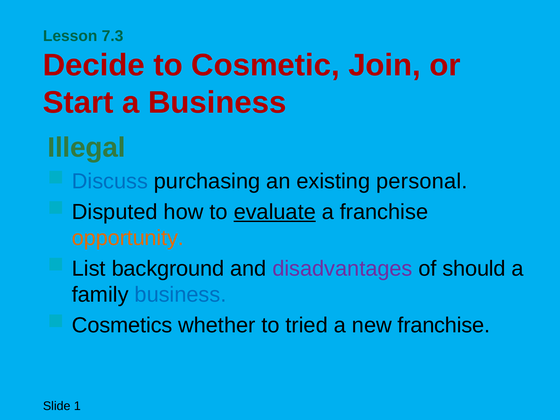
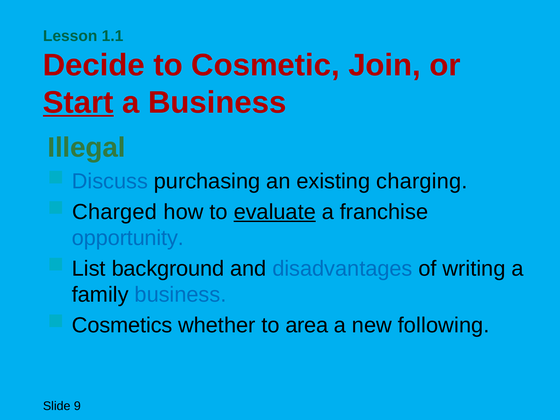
7.3: 7.3 -> 1.1
Start underline: none -> present
personal: personal -> charging
Disputed: Disputed -> Charged
opportunity colour: orange -> blue
disadvantages colour: purple -> blue
should: should -> writing
tried: tried -> area
new franchise: franchise -> following
1: 1 -> 9
